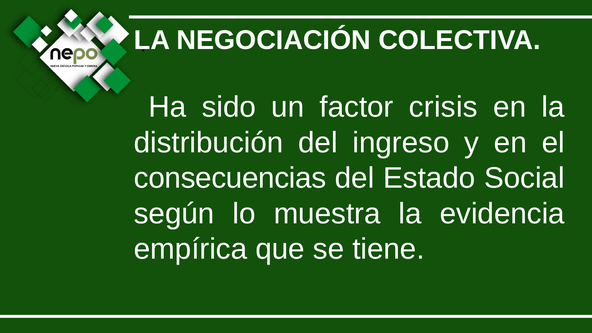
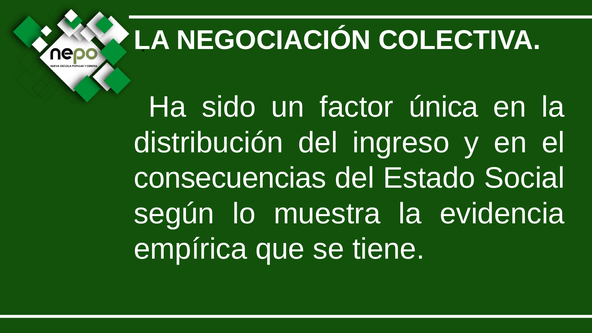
crisis: crisis -> única
